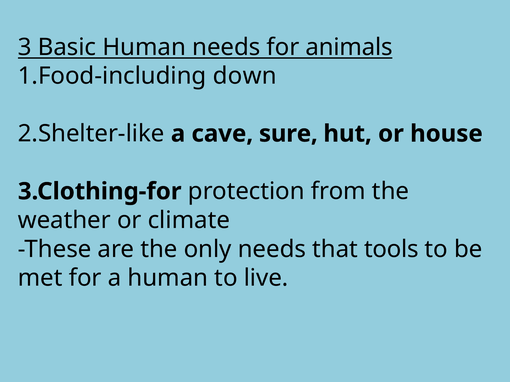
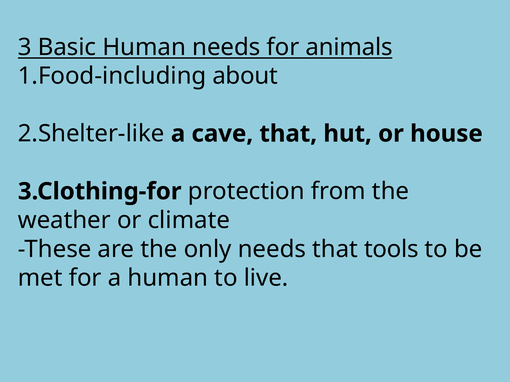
down: down -> about
cave sure: sure -> that
